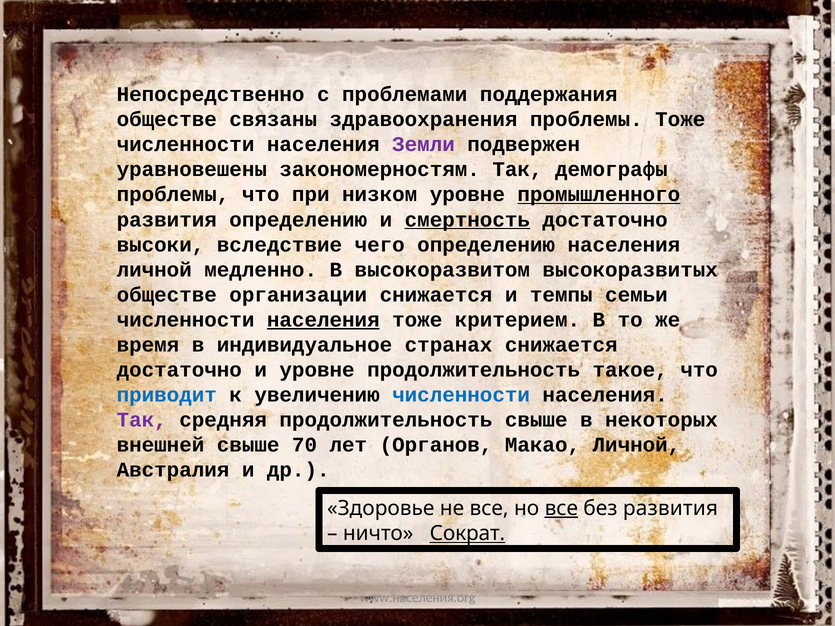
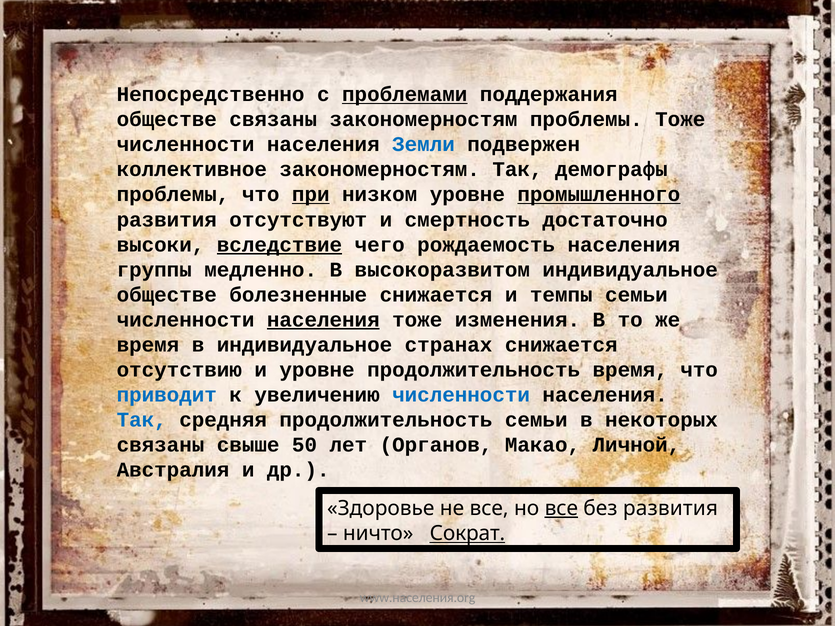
проблемами underline: none -> present
связаны здравоохранения: здравоохранения -> закономерностям
Земли colour: purple -> blue
уравновешены: уравновешены -> коллективное
при underline: none -> present
развития определению: определению -> отсутствуют
смертность underline: present -> none
вследствие underline: none -> present
чего определению: определению -> рождаемость
личной at (154, 270): личной -> группы
высокоразвитом высокоразвитых: высокоразвитых -> индивидуальное
организации: организации -> болезненные
критерием: критерием -> изменения
достаточно at (179, 370): достаточно -> отсутствию
продолжительность такое: такое -> время
Так at (142, 420) colour: purple -> blue
продолжительность свыше: свыше -> семьи
внешней at (160, 445): внешней -> связаны
70: 70 -> 50
